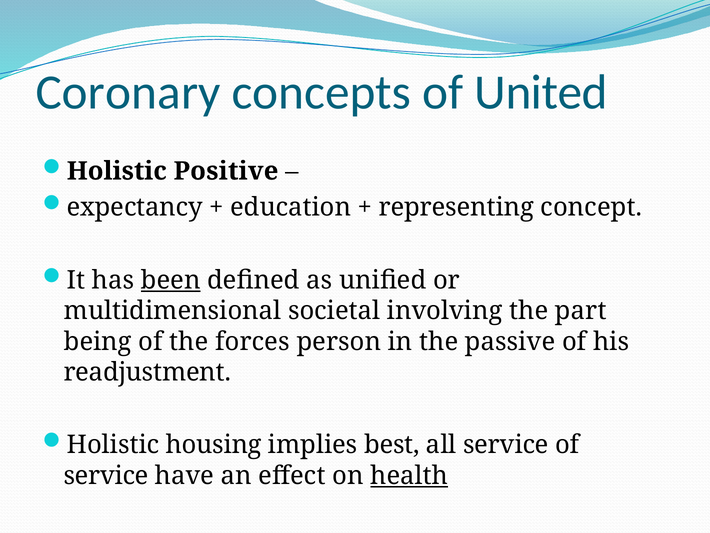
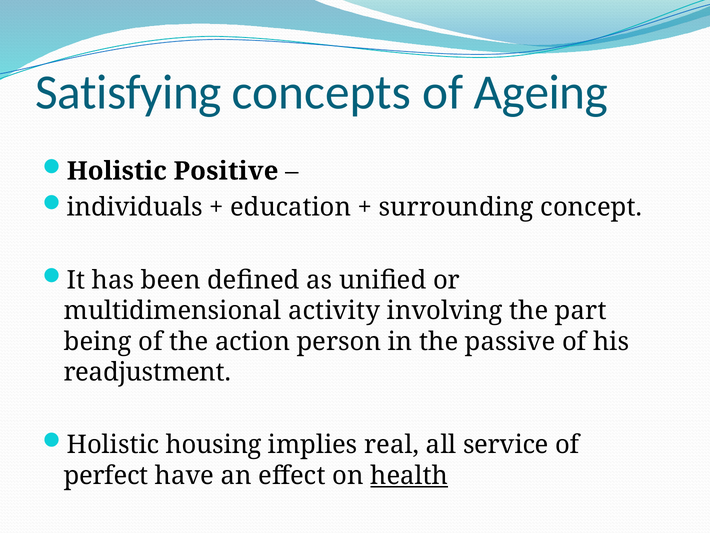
Coronary: Coronary -> Satisfying
United: United -> Ageing
expectancy: expectancy -> individuals
representing: representing -> surrounding
been underline: present -> none
societal: societal -> activity
forces: forces -> action
best: best -> real
service at (106, 475): service -> perfect
